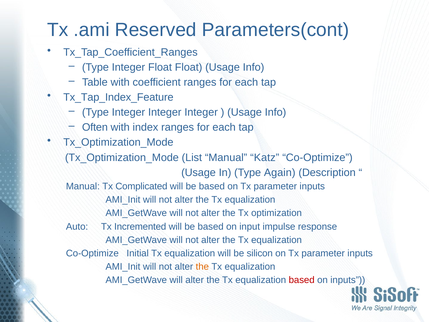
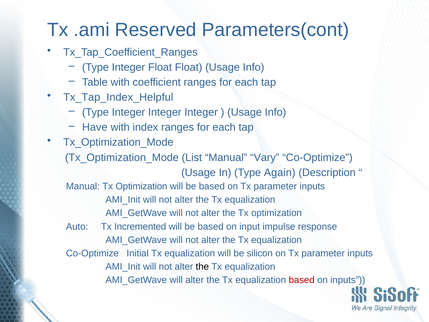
Tx_Tap_Index_Feature: Tx_Tap_Index_Feature -> Tx_Tap_Index_Helpful
Often: Often -> Have
Katz: Katz -> Vary
Manual Tx Complicated: Complicated -> Optimization
the at (202, 266) colour: orange -> black
